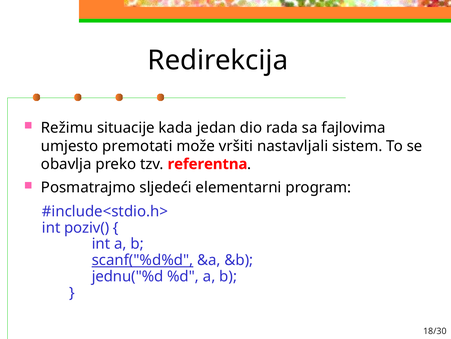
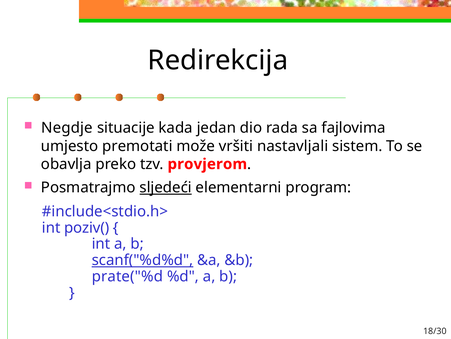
Režimu: Režimu -> Negdje
referentna: referentna -> provjerom
sljedeći underline: none -> present
jednu("%d: jednu("%d -> prate("%d
